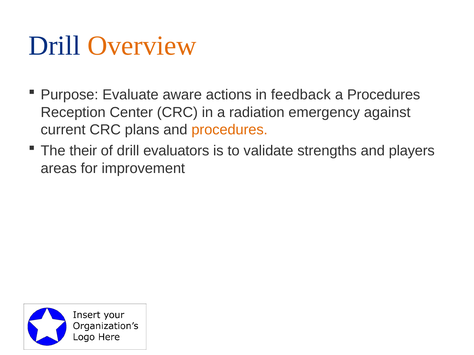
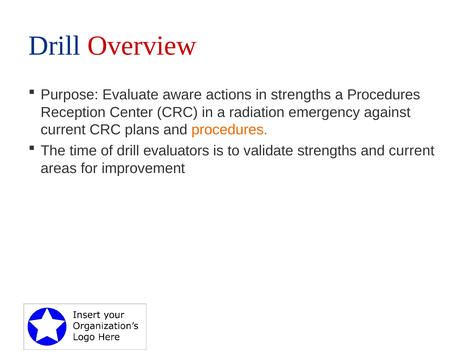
Overview colour: orange -> red
in feedback: feedback -> strengths
their: their -> time
and players: players -> current
